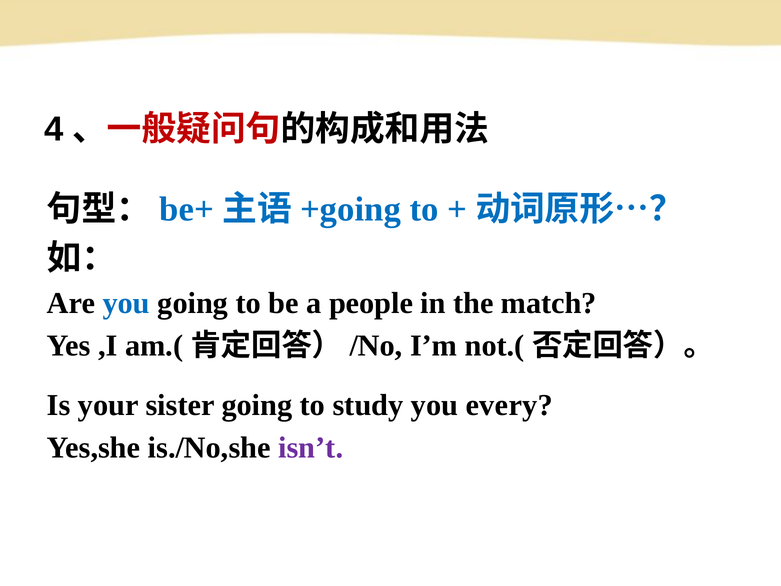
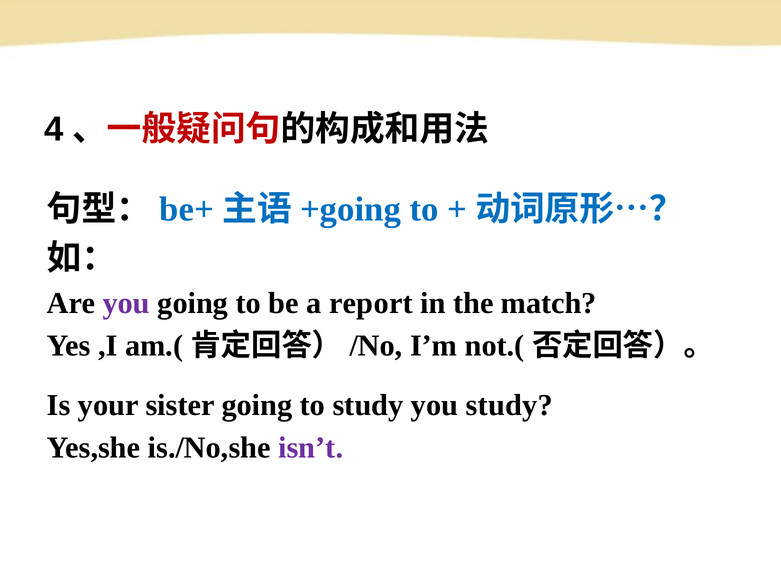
you at (126, 303) colour: blue -> purple
people: people -> report
you every: every -> study
